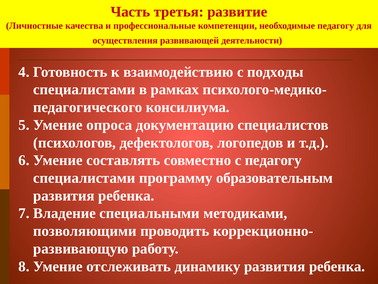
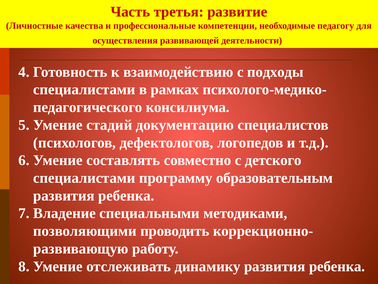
опроса: опроса -> стадий
с педагогу: педагогу -> детского
